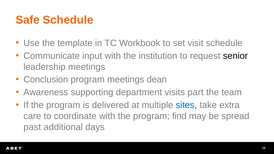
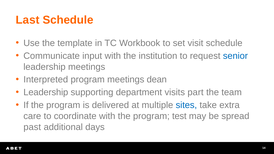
Safe: Safe -> Last
senior colour: black -> blue
Conclusion: Conclusion -> Interpreted
Awareness at (46, 92): Awareness -> Leadership
find: find -> test
